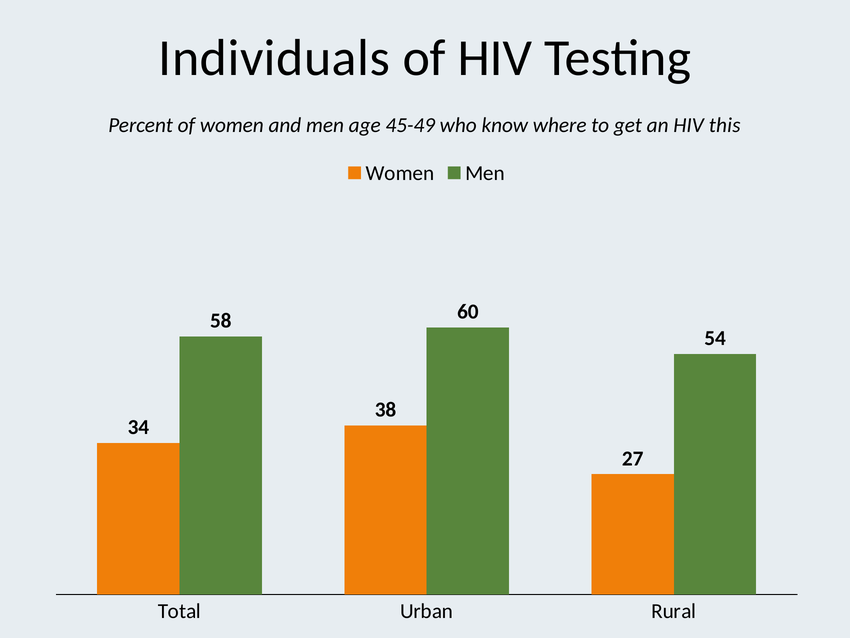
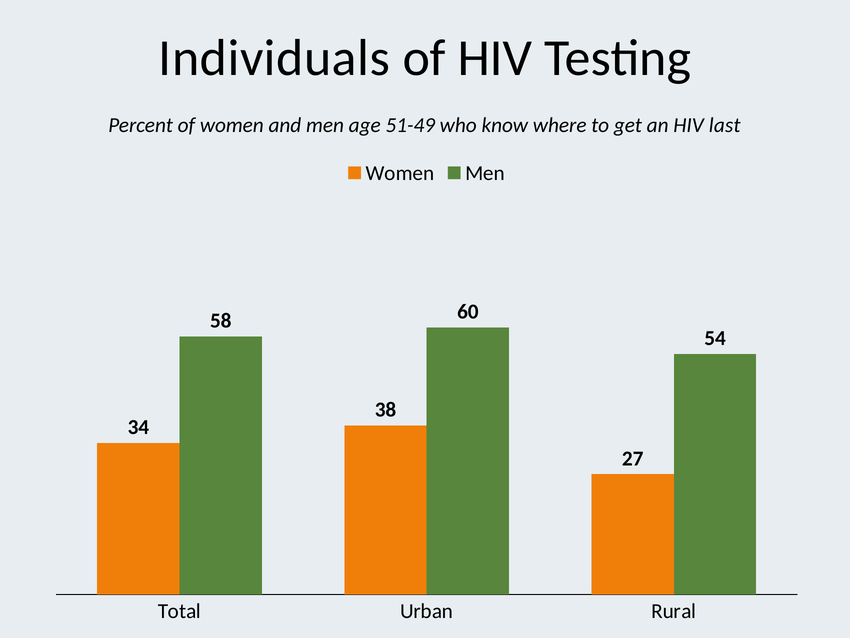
45-49: 45-49 -> 51-49
this: this -> last
